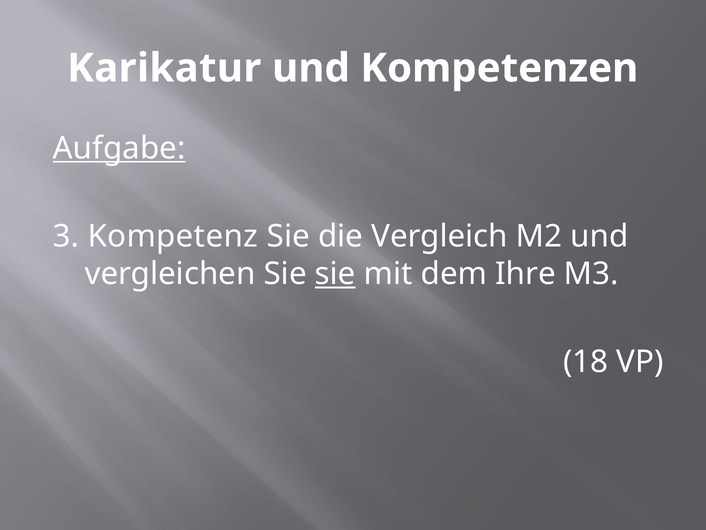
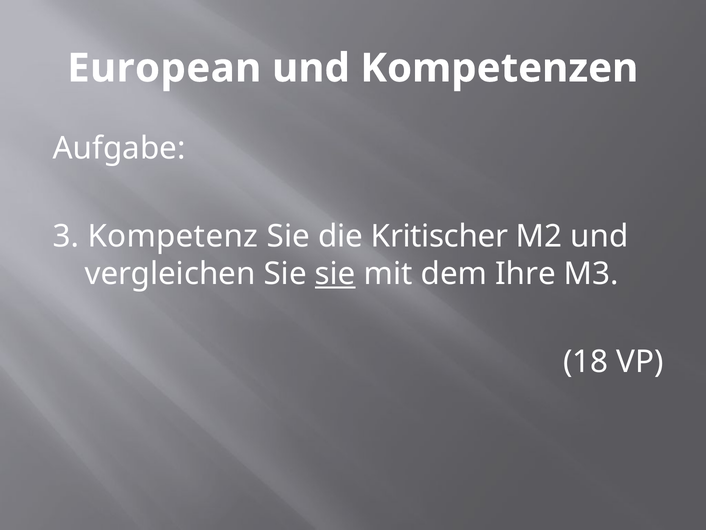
Karikatur: Karikatur -> European
Aufgabe underline: present -> none
Vergleich: Vergleich -> Kritischer
